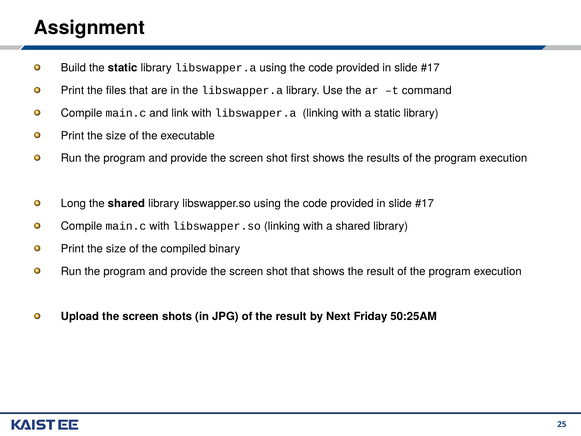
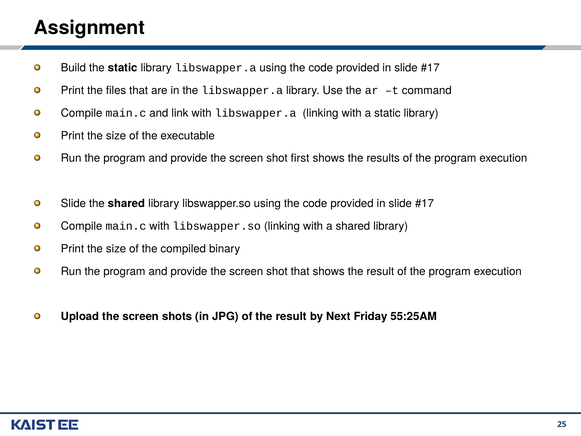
Long at (73, 203): Long -> Slide
50:25AM: 50:25AM -> 55:25AM
